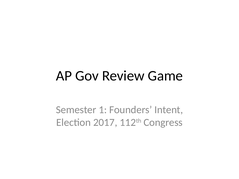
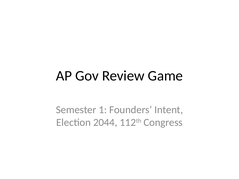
2017: 2017 -> 2044
